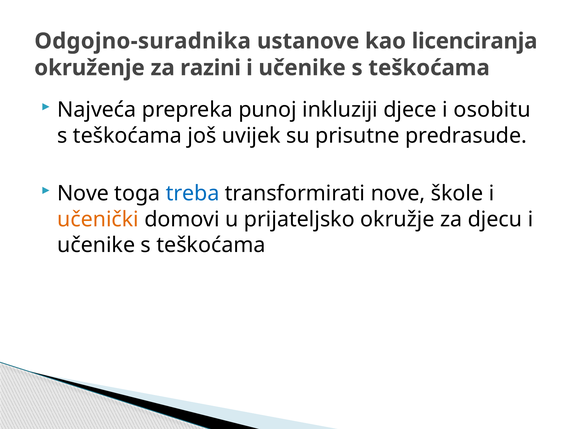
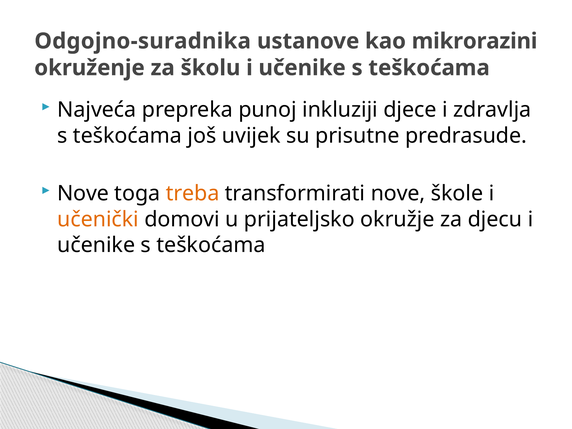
licenciranja: licenciranja -> mikrorazini
razini: razini -> školu
osobitu: osobitu -> zdravlja
treba colour: blue -> orange
